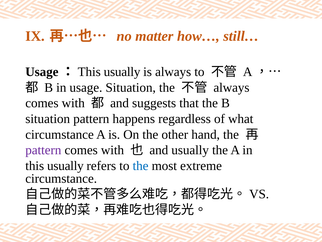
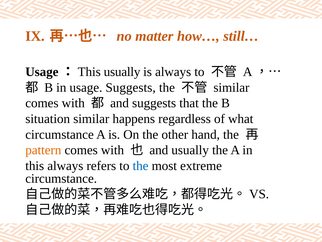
usage Situation: Situation -> Suggests
always at (231, 87): always -> similar
situation pattern: pattern -> similar
pattern at (43, 150) colour: purple -> orange
usually at (65, 165): usually -> always
